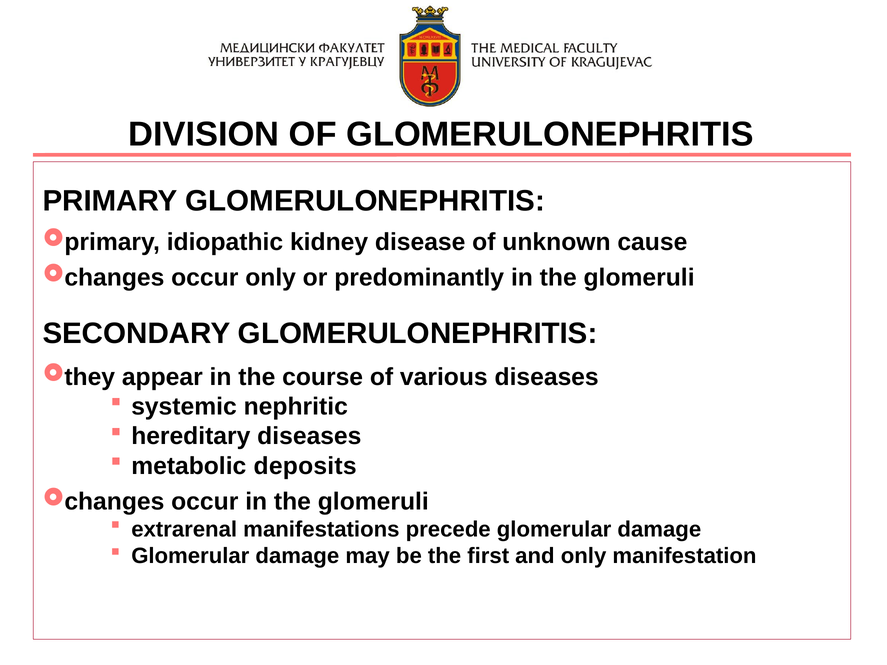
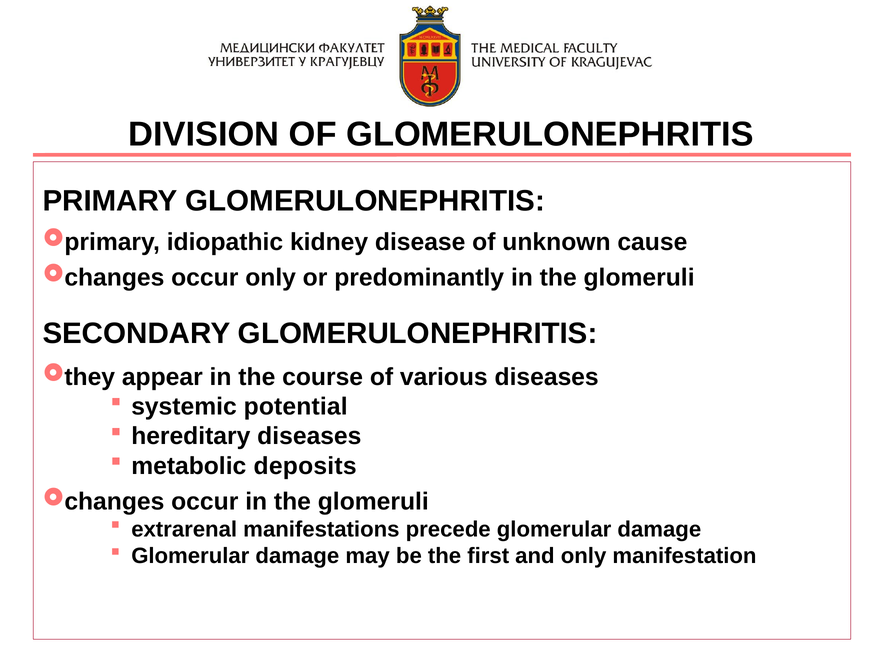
nephritic: nephritic -> potential
